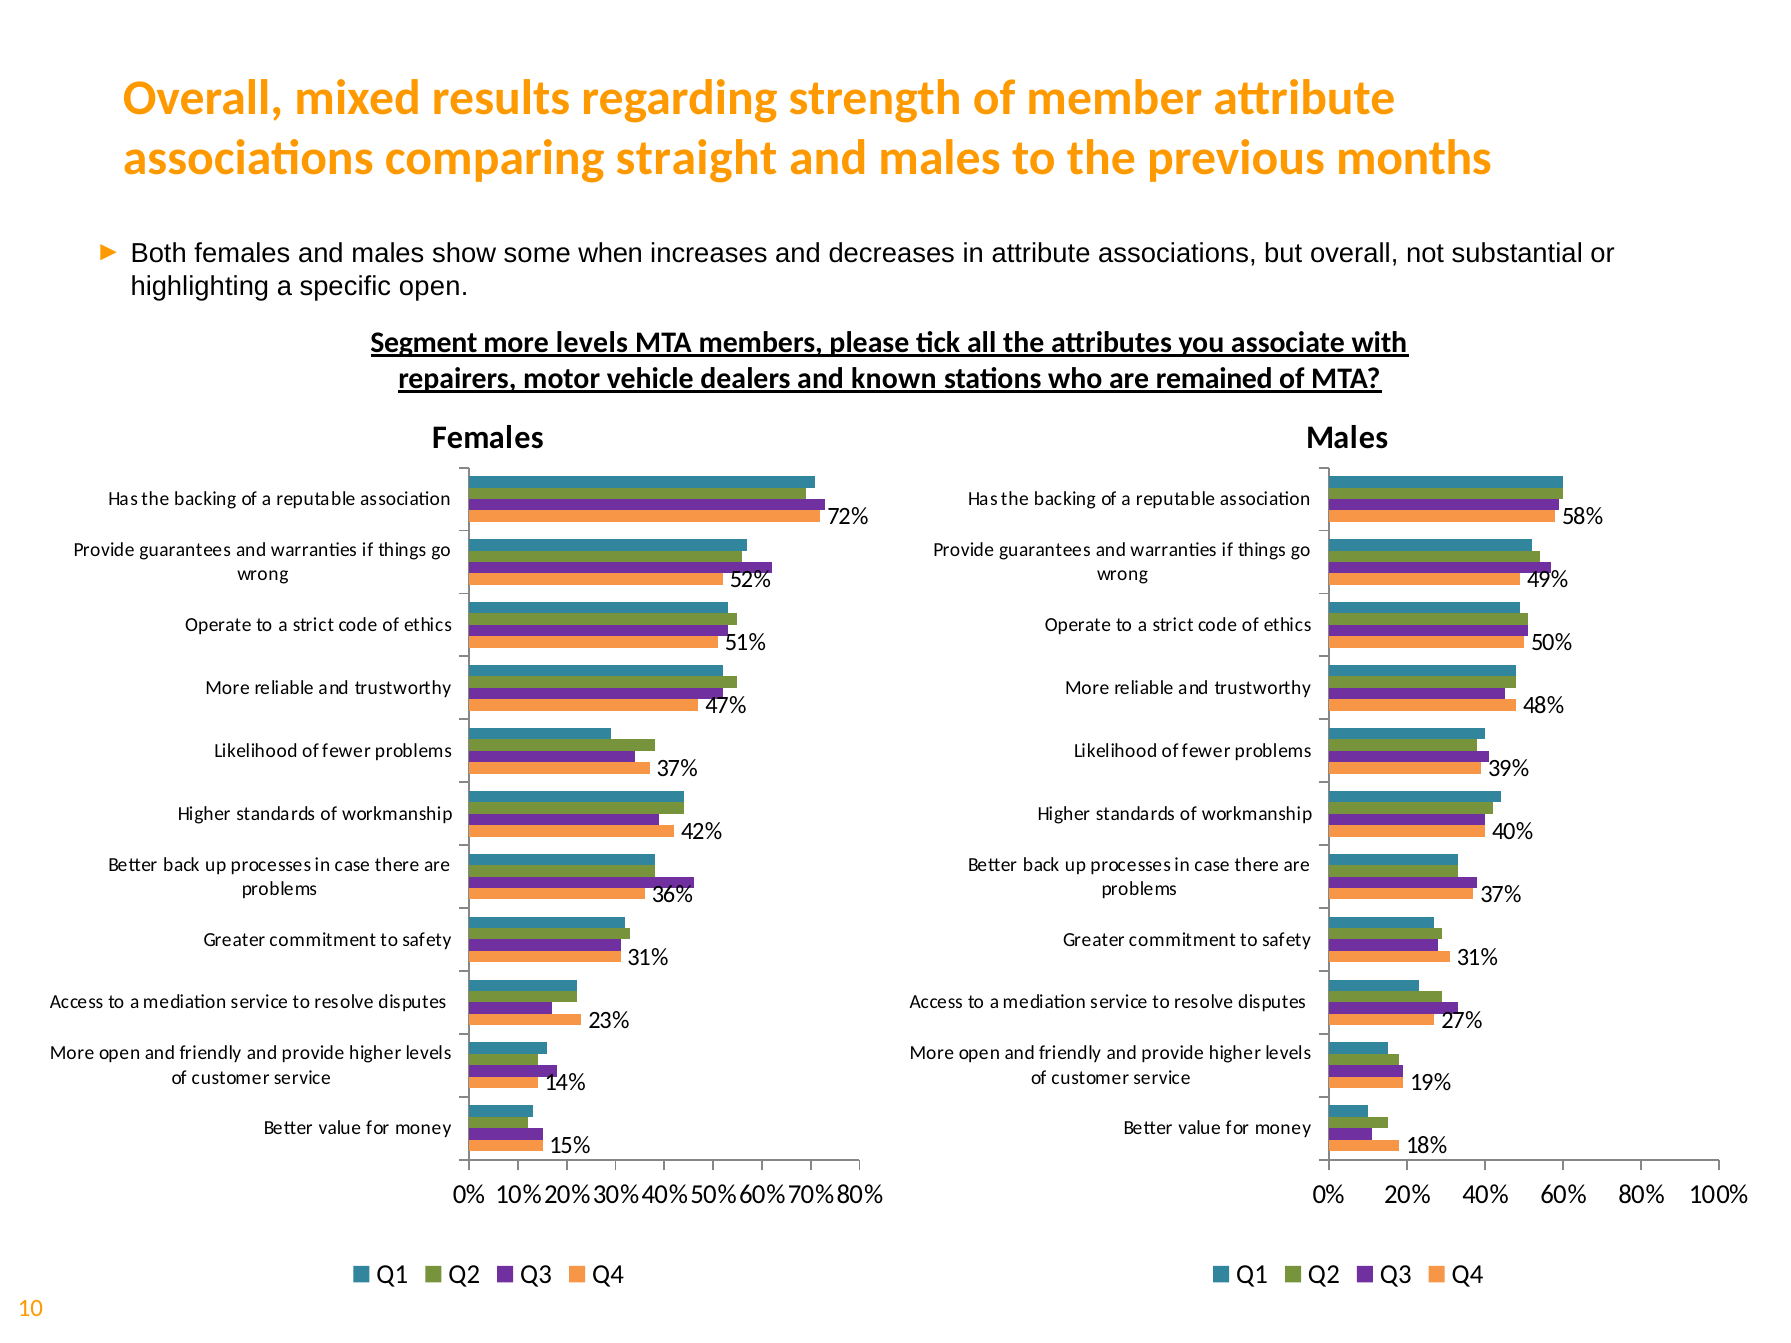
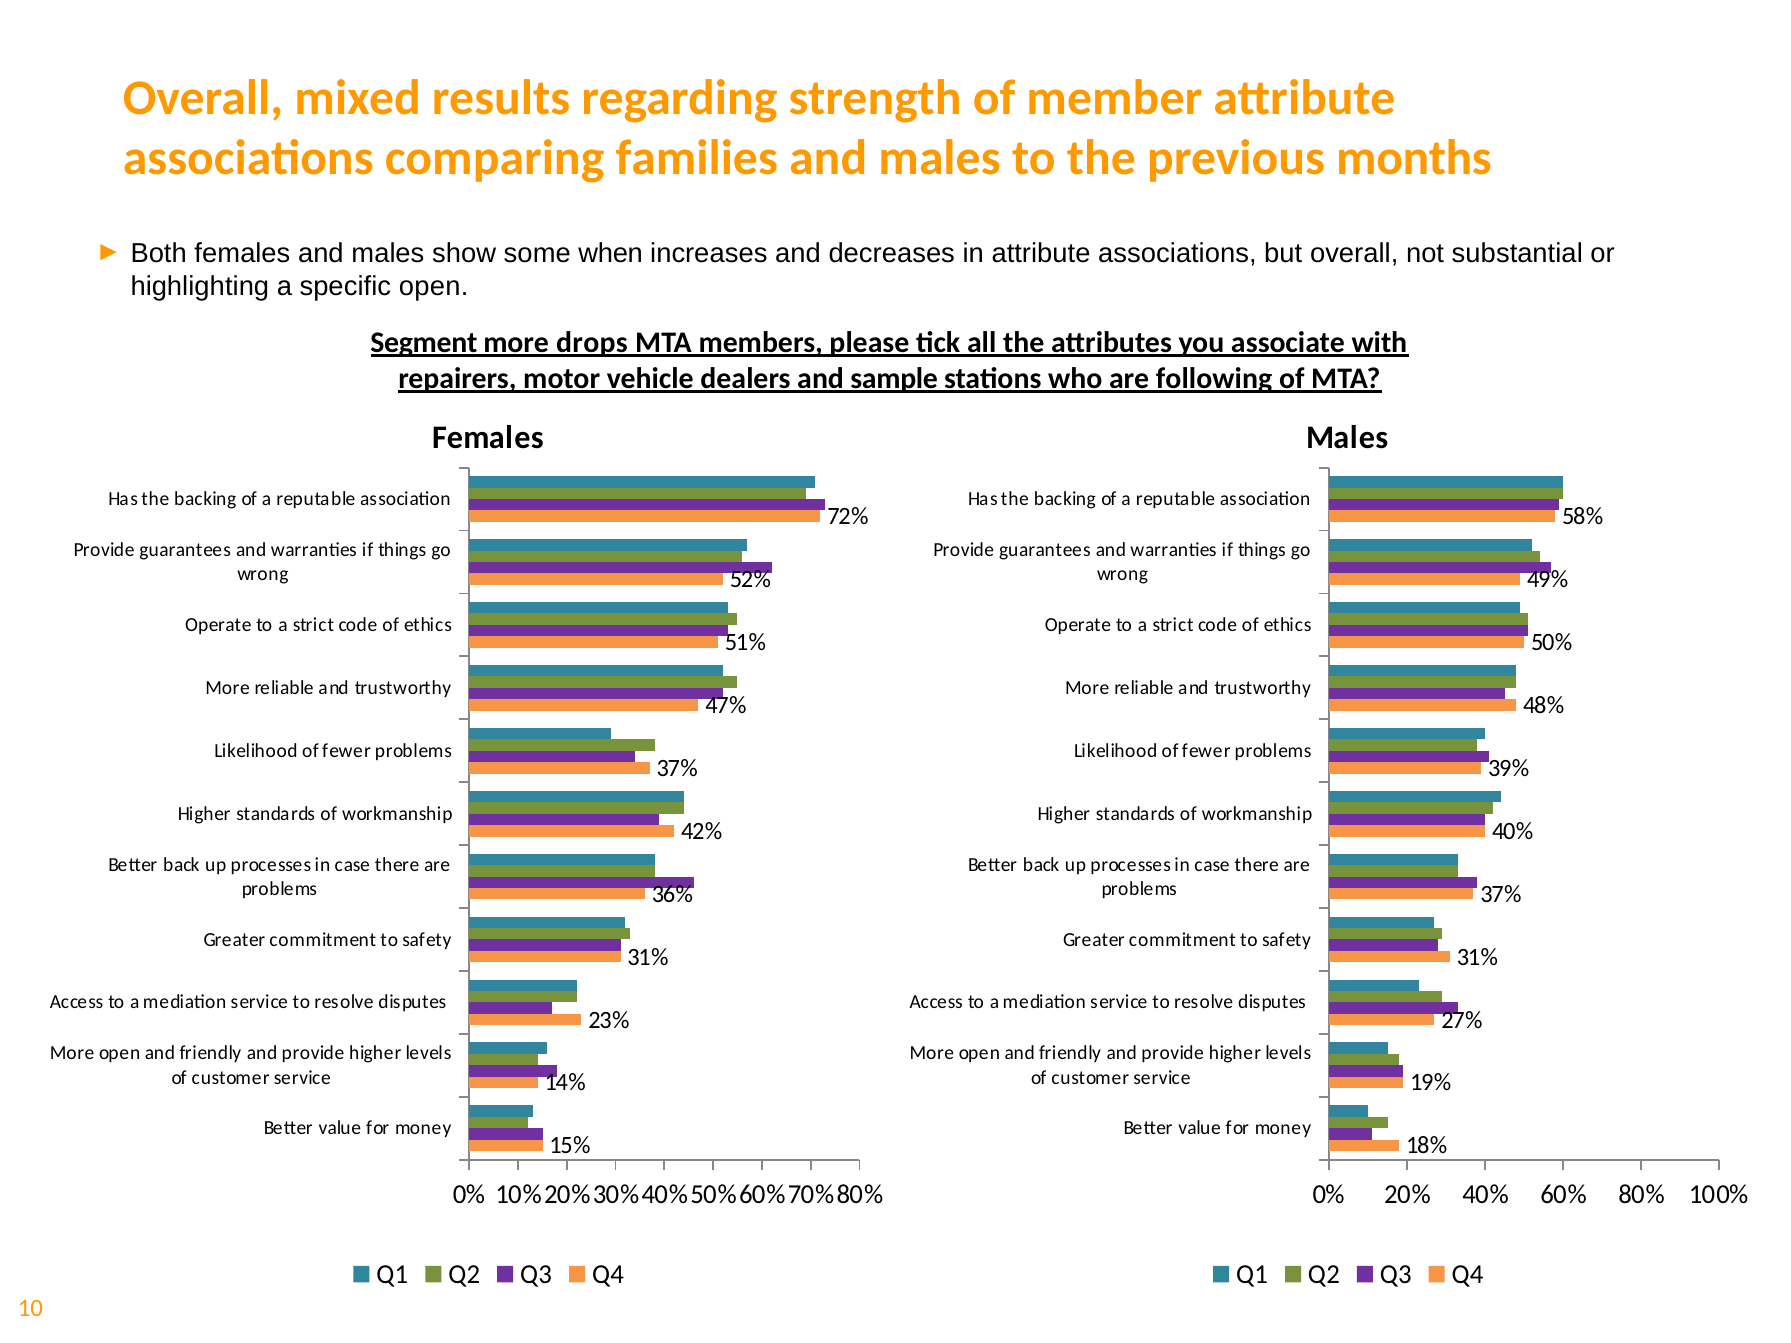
straight: straight -> families
more levels: levels -> drops
known: known -> sample
remained: remained -> following
